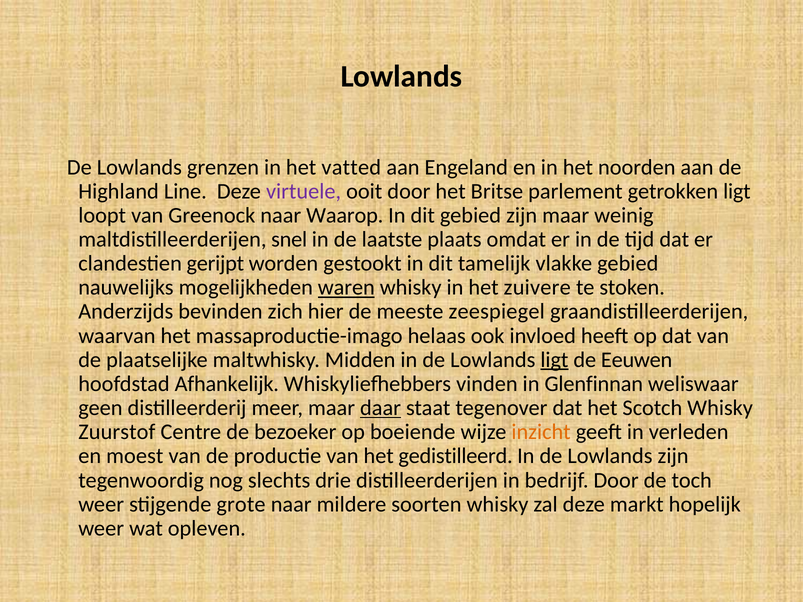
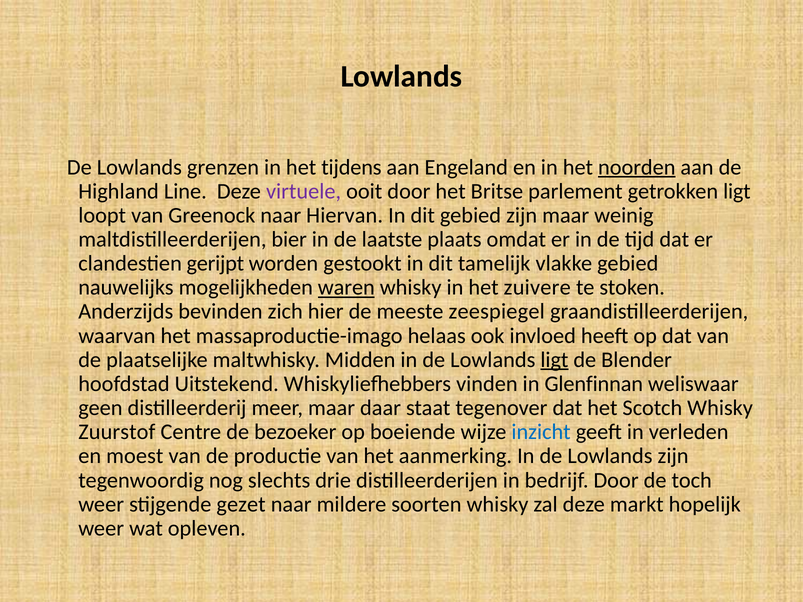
vatted: vatted -> tijdens
noorden underline: none -> present
Waarop: Waarop -> Hiervan
snel: snel -> bier
Eeuwen: Eeuwen -> Blender
Afhankelijk: Afhankelijk -> Uitstekend
daar underline: present -> none
inzicht colour: orange -> blue
gedistilleerd: gedistilleerd -> aanmerking
grote: grote -> gezet
